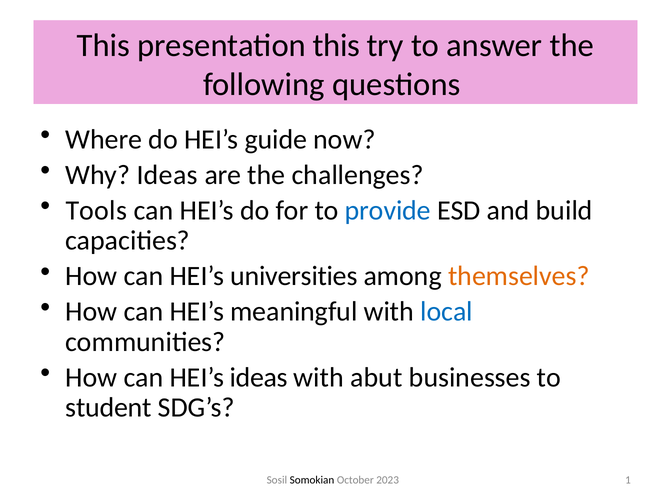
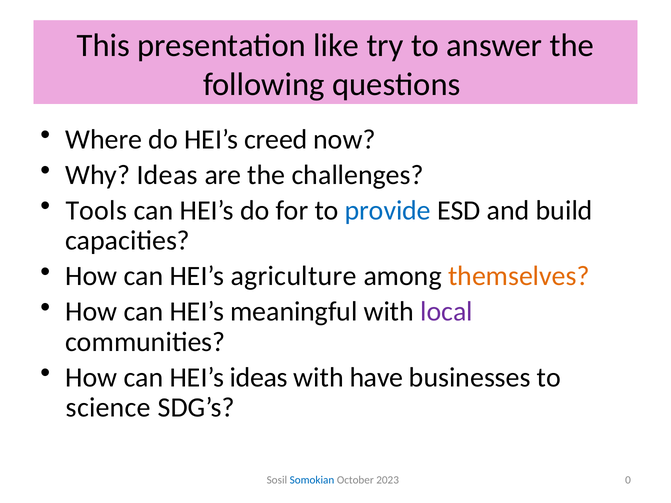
presentation this: this -> like
guide: guide -> creed
universities: universities -> agriculture
local colour: blue -> purple
abut: abut -> have
student: student -> science
Somokian colour: black -> blue
1: 1 -> 0
